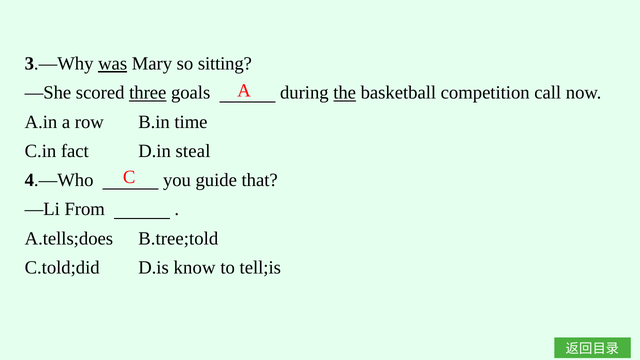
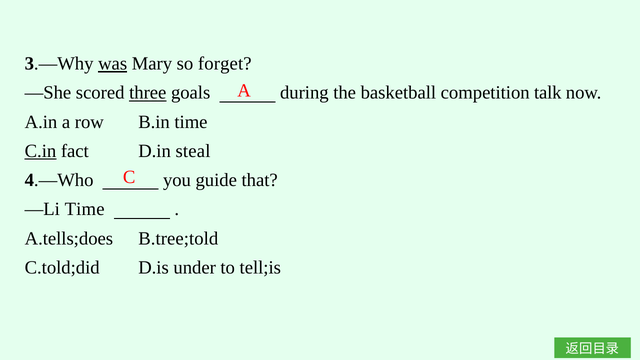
sitting: sitting -> forget
the underline: present -> none
call: call -> talk
C.in underline: none -> present
—Li From: From -> Time
know: know -> under
